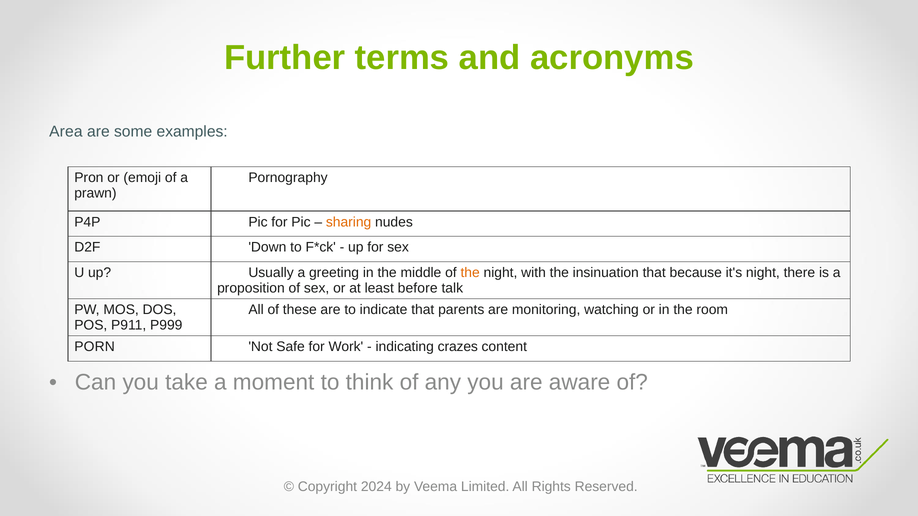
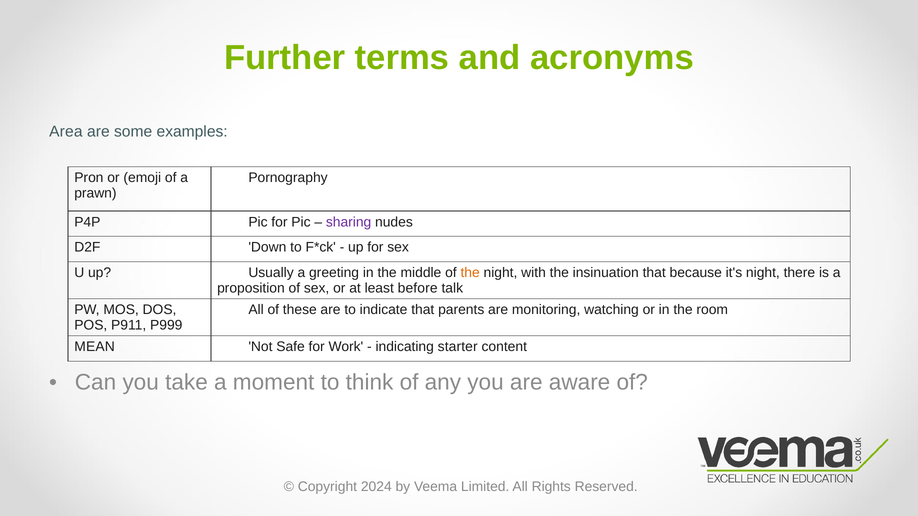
sharing colour: orange -> purple
PORN: PORN -> MEAN
crazes: crazes -> starter
